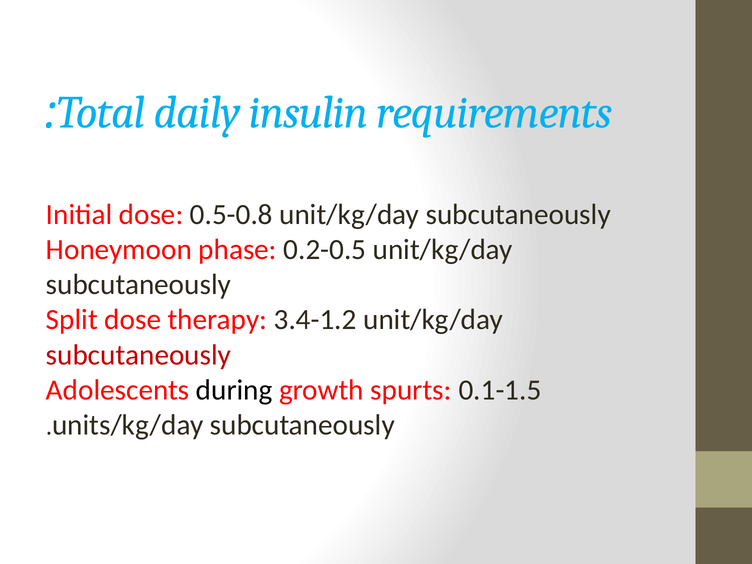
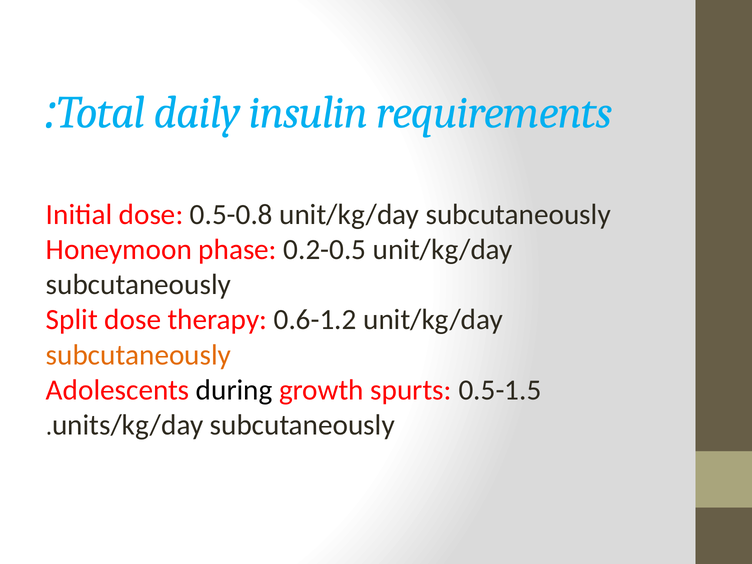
3.4-1.2: 3.4-1.2 -> 0.6-1.2
subcutaneously at (138, 355) colour: red -> orange
0.1-1.5: 0.1-1.5 -> 0.5-1.5
